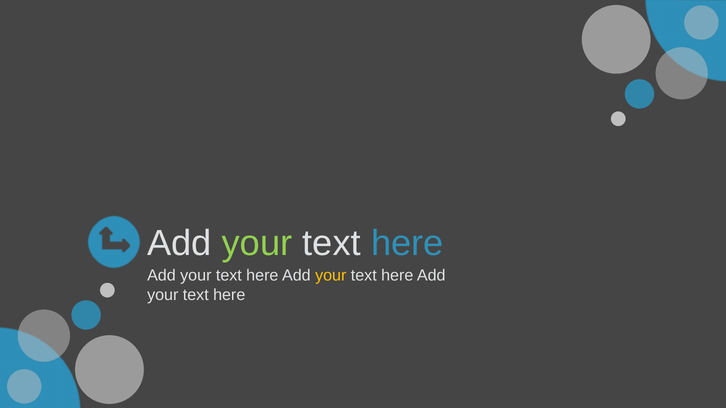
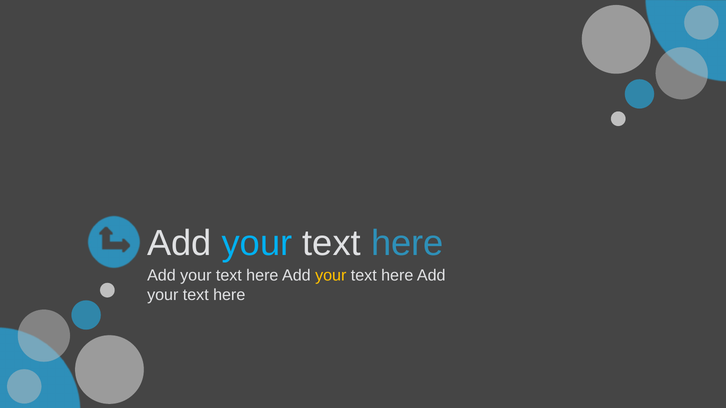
your at (257, 244) colour: light green -> light blue
